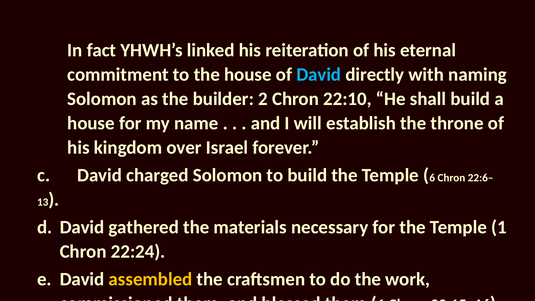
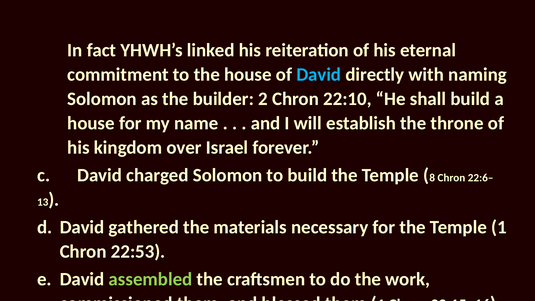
6: 6 -> 8
22:24: 22:24 -> 22:53
assembled colour: yellow -> light green
